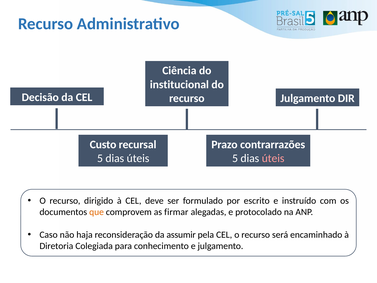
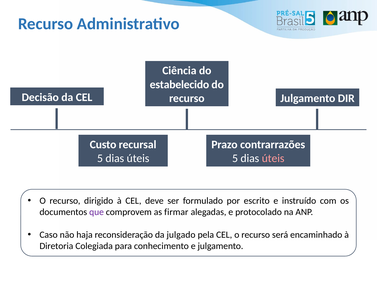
institucional: institucional -> estabelecido
que colour: orange -> purple
assumir: assumir -> julgado
